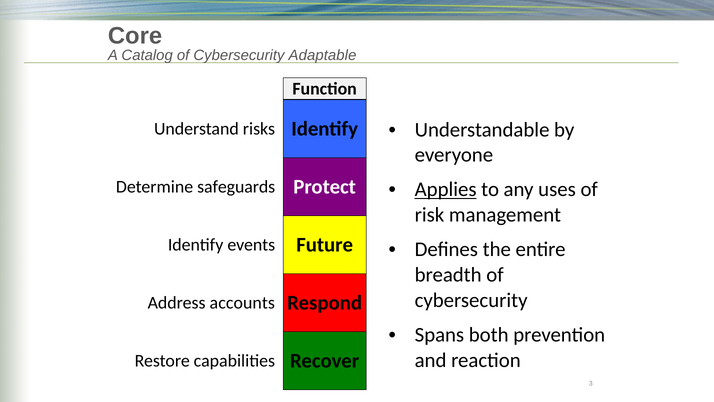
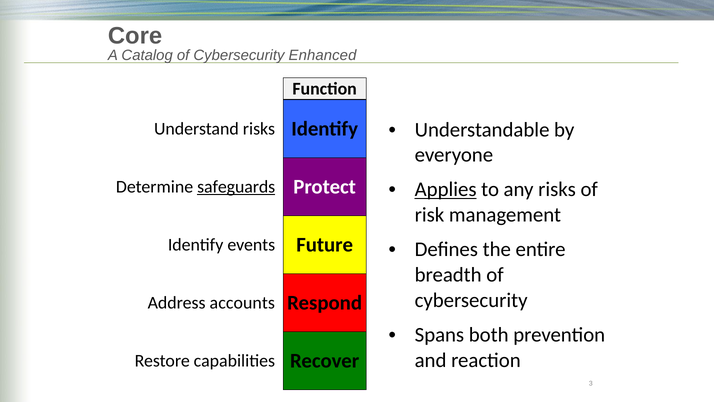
Adaptable: Adaptable -> Enhanced
safeguards underline: none -> present
any uses: uses -> risks
